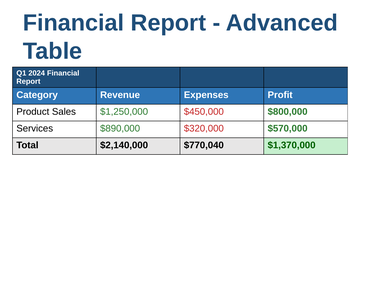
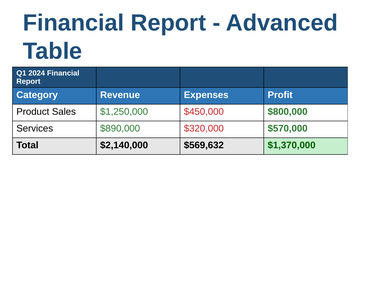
$770,040: $770,040 -> $569,632
